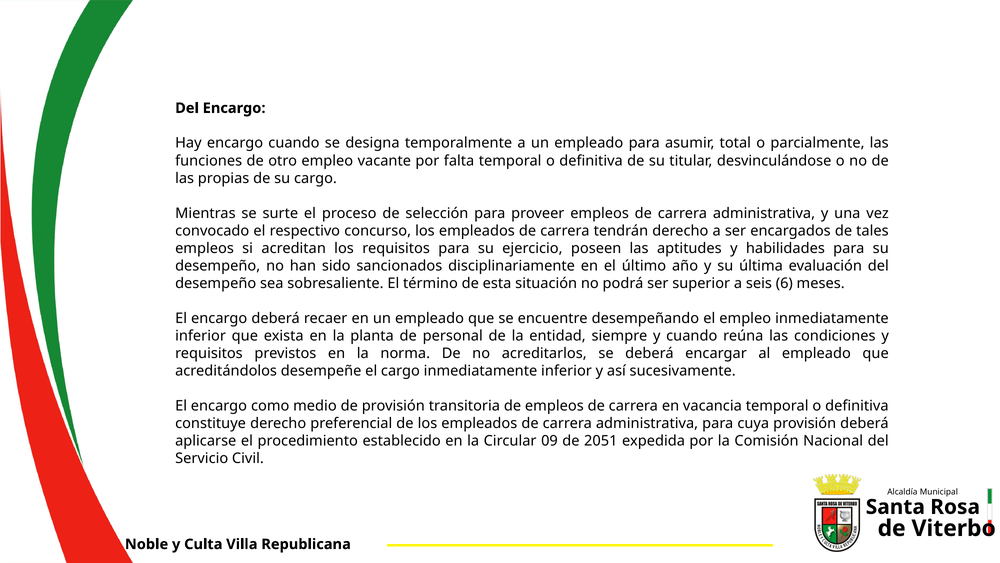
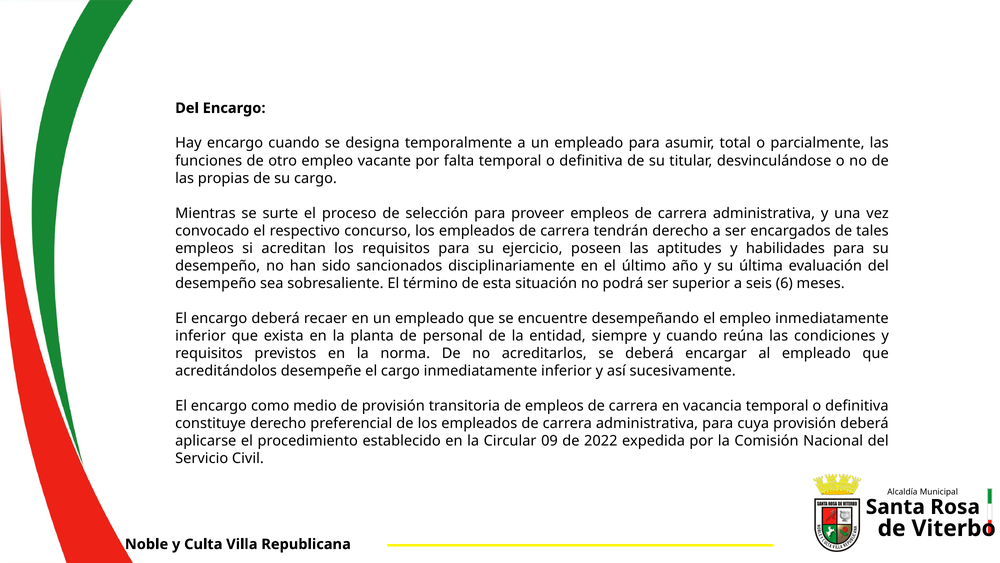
2051: 2051 -> 2022
